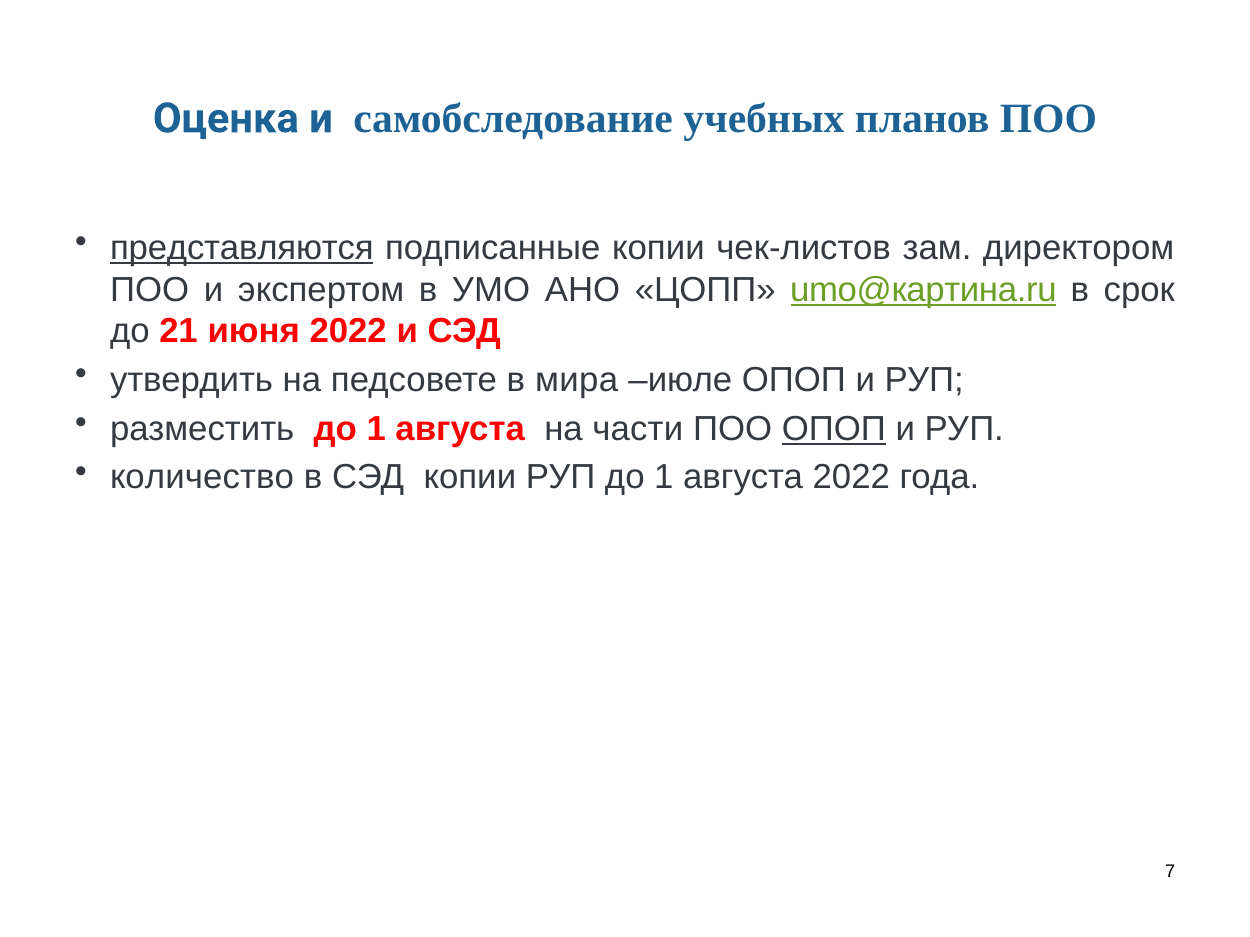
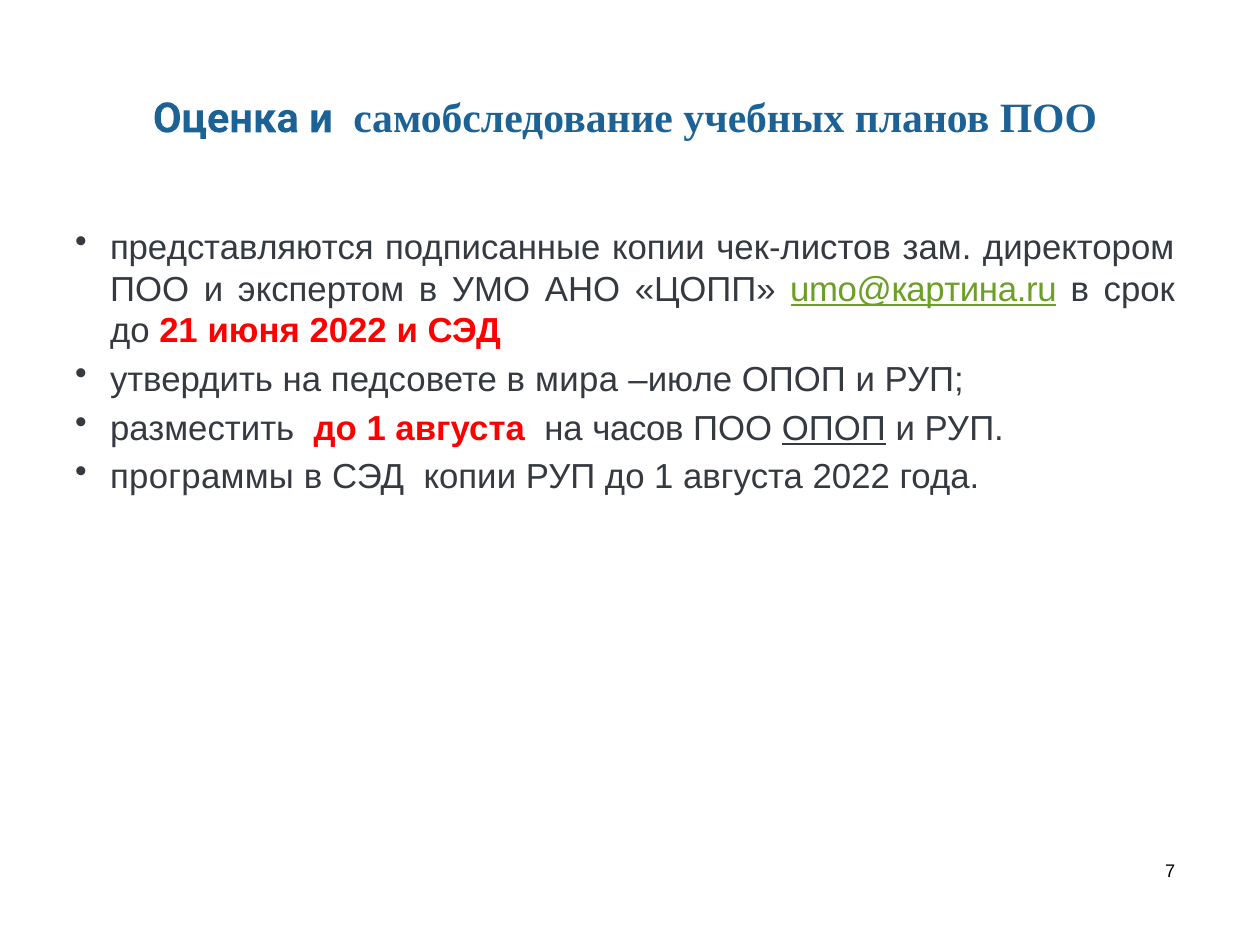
представляются underline: present -> none
части: части -> часов
количество: количество -> программы
